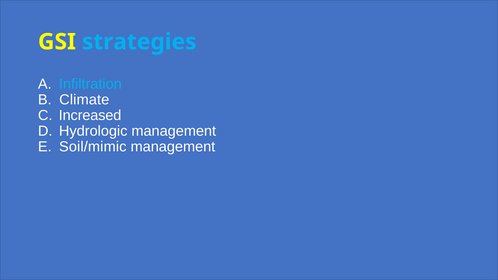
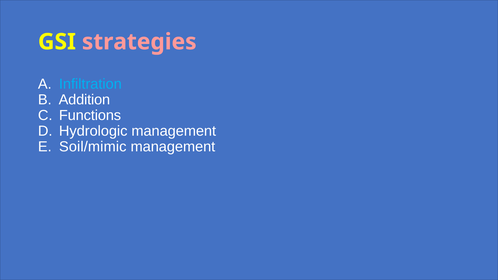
strategies colour: light blue -> pink
Climate: Climate -> Addition
Increased: Increased -> Functions
